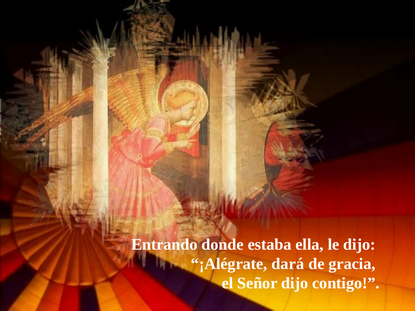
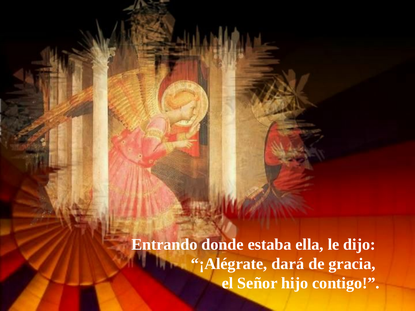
Señor dijo: dijo -> hijo
